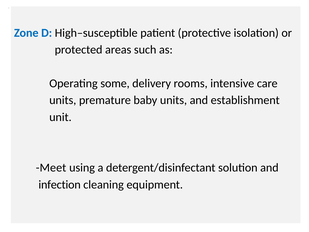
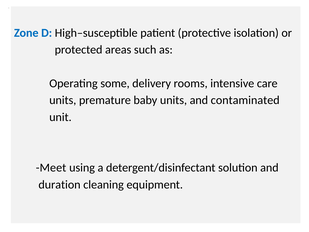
establishment: establishment -> contaminated
infection: infection -> duration
